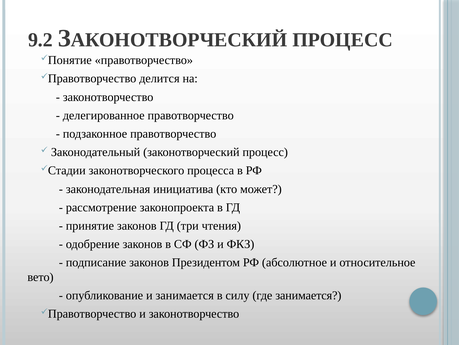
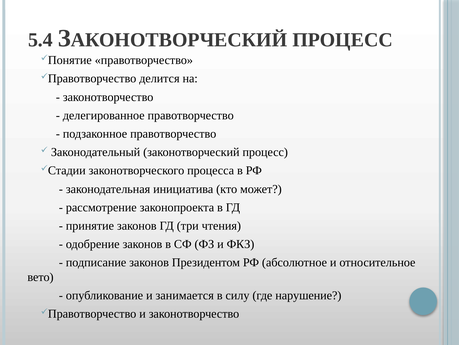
9.2: 9.2 -> 5.4
где занимается: занимается -> нарушение
